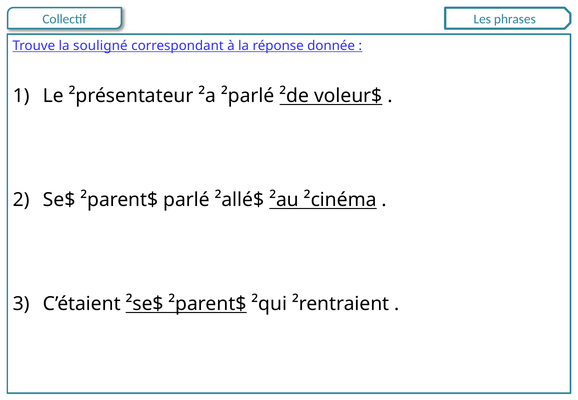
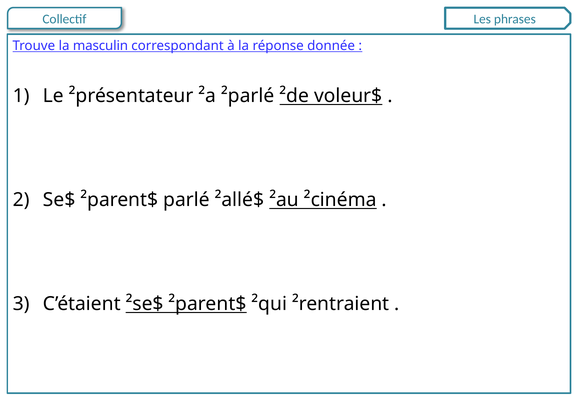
souligné: souligné -> masculin
